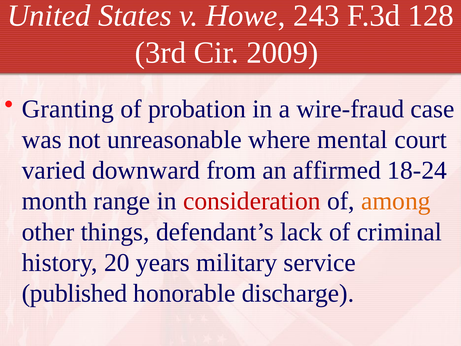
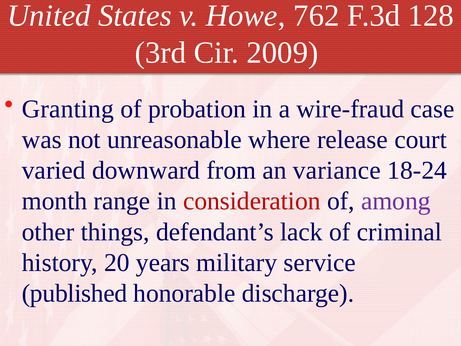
243: 243 -> 762
mental: mental -> release
affirmed: affirmed -> variance
among colour: orange -> purple
